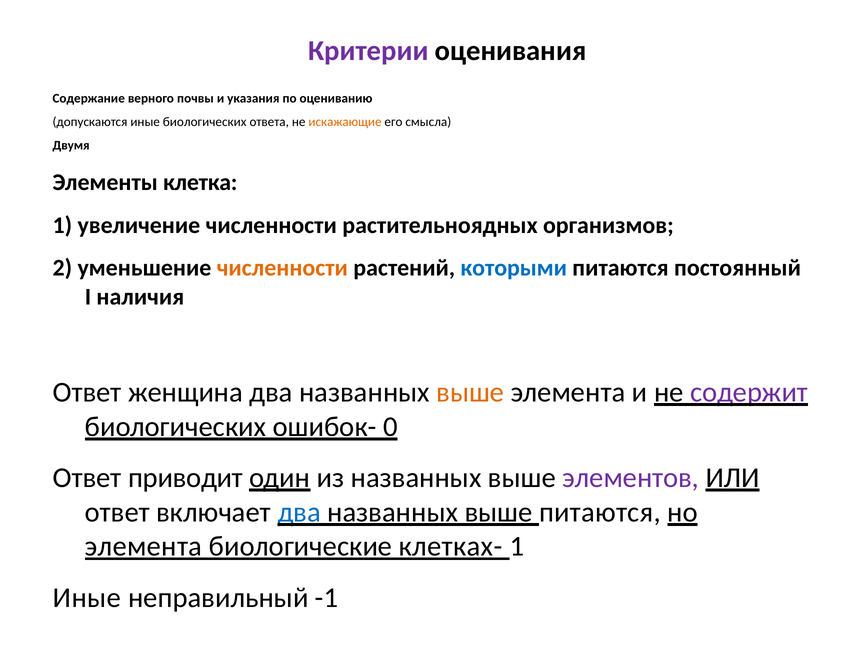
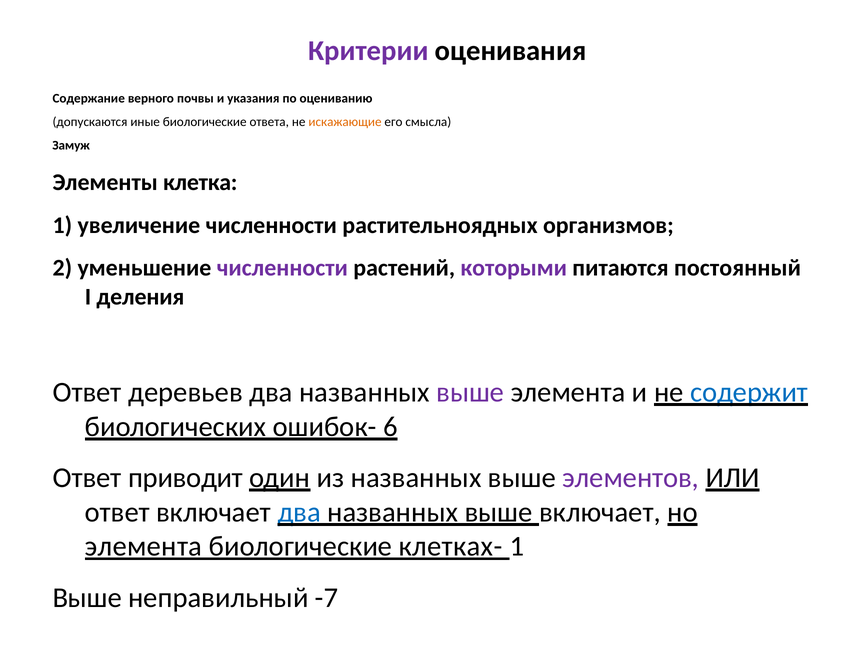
иные биологических: биологических -> биологические
Двумя: Двумя -> Замуж
численности at (282, 268) colour: orange -> purple
которыми colour: blue -> purple
наличия: наличия -> деления
женщина: женщина -> деревьев
выше at (470, 392) colour: orange -> purple
содержит colour: purple -> blue
0: 0 -> 6
выше питаются: питаются -> включает
Иные at (87, 598): Иные -> Выше
-1: -1 -> -7
